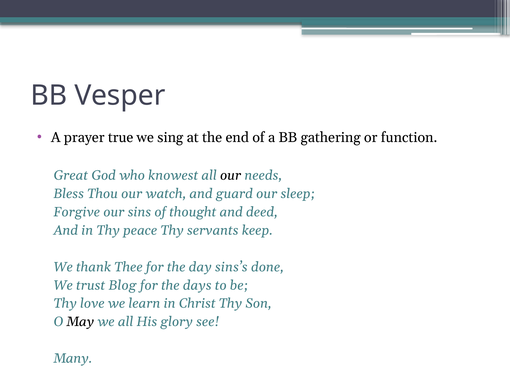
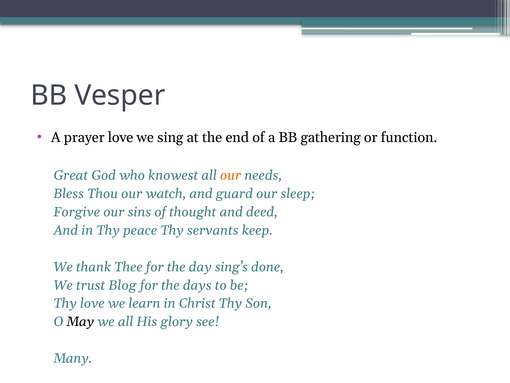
prayer true: true -> love
our at (231, 175) colour: black -> orange
sins’s: sins’s -> sing’s
